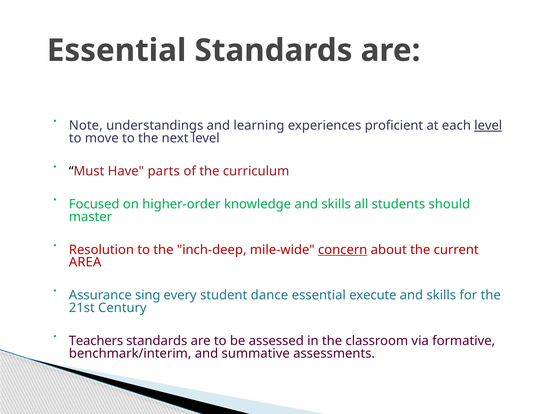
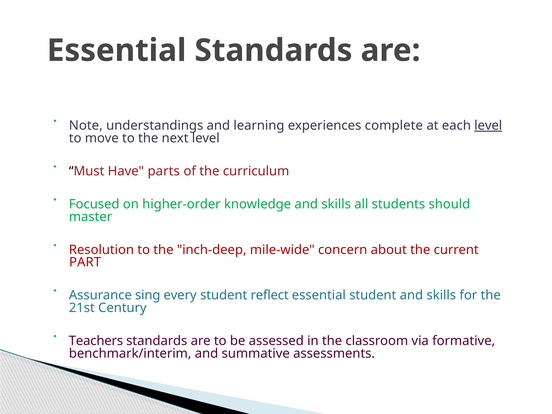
proficient: proficient -> complete
concern underline: present -> none
AREA: AREA -> PART
dance: dance -> reflect
essential execute: execute -> student
